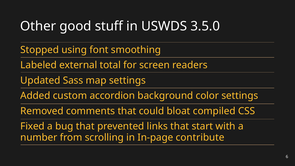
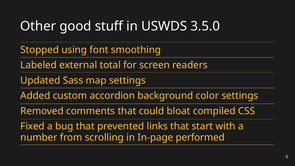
contribute: contribute -> performed
